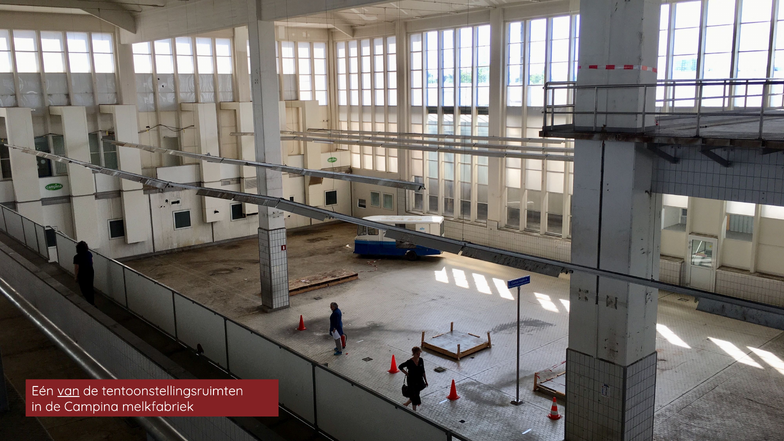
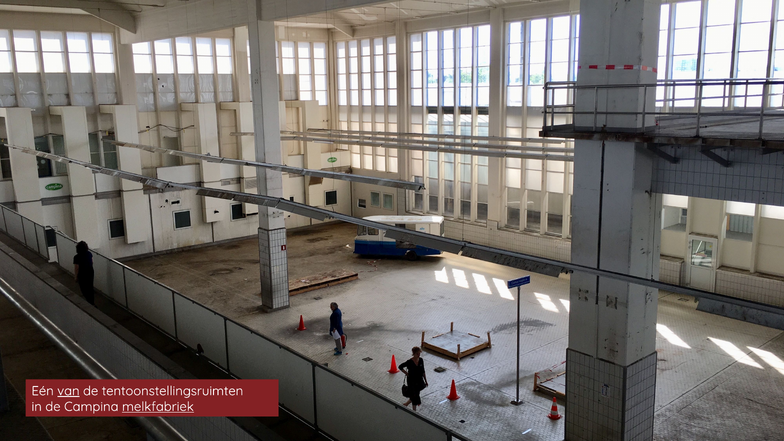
melkfabriek underline: none -> present
